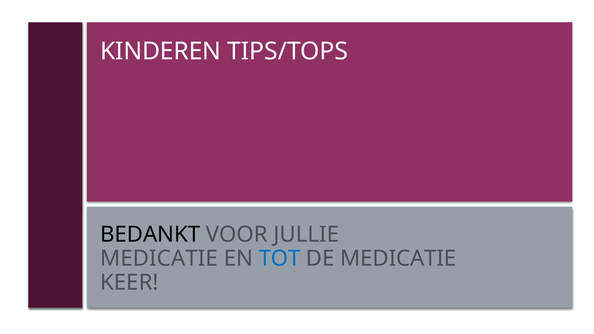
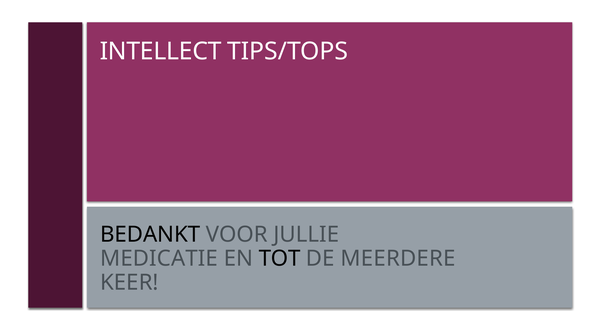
KINDEREN: KINDEREN -> INTELLECT
TOT colour: blue -> black
DE MEDICATIE: MEDICATIE -> MEERDERE
